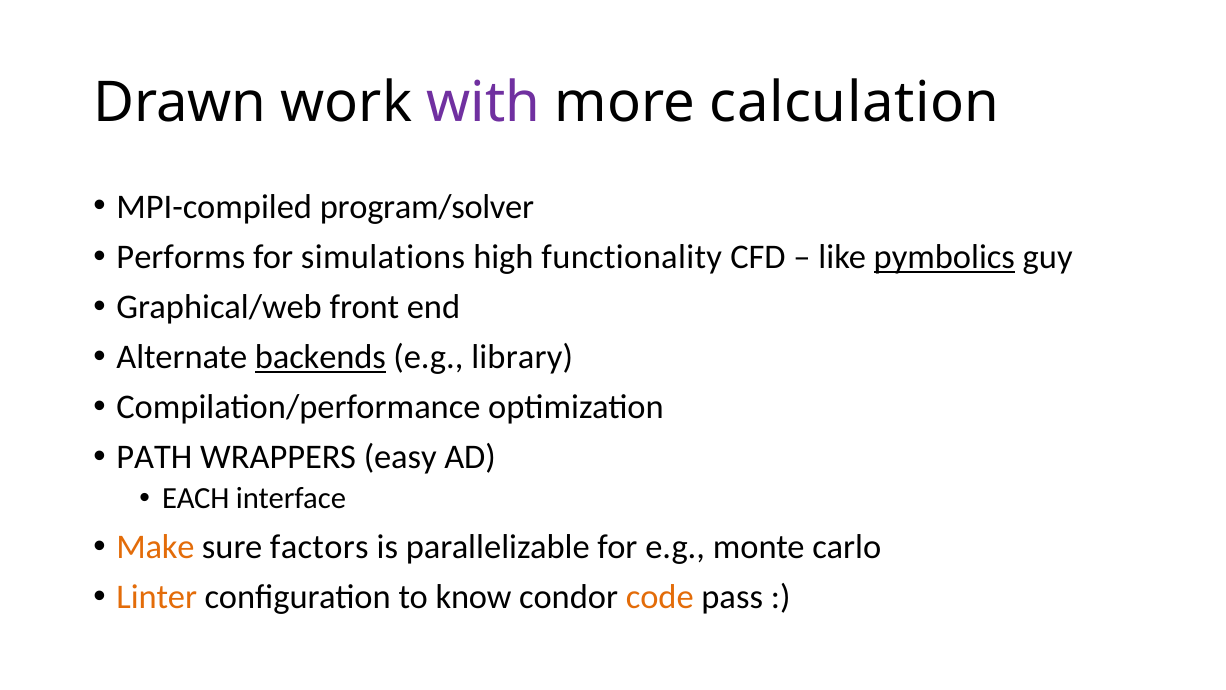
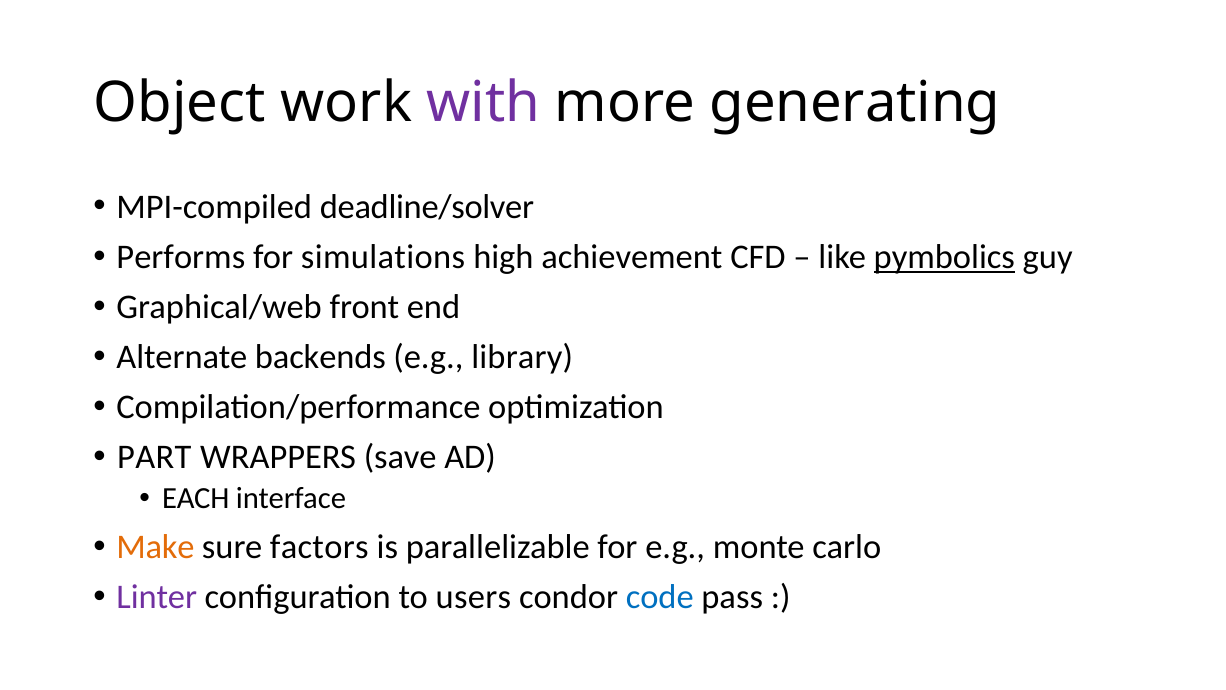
Drawn: Drawn -> Object
calculation: calculation -> generating
program/solver: program/solver -> deadline/solver
functionality: functionality -> achievement
backends underline: present -> none
PATH: PATH -> PART
easy: easy -> save
Linter colour: orange -> purple
know: know -> users
code colour: orange -> blue
